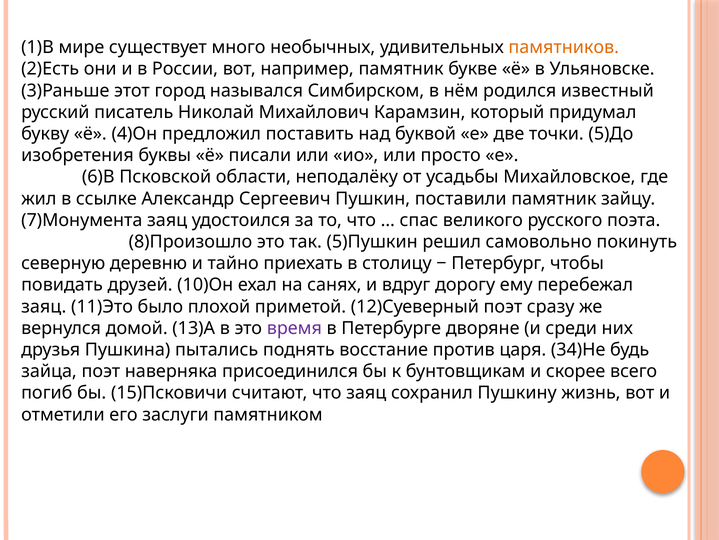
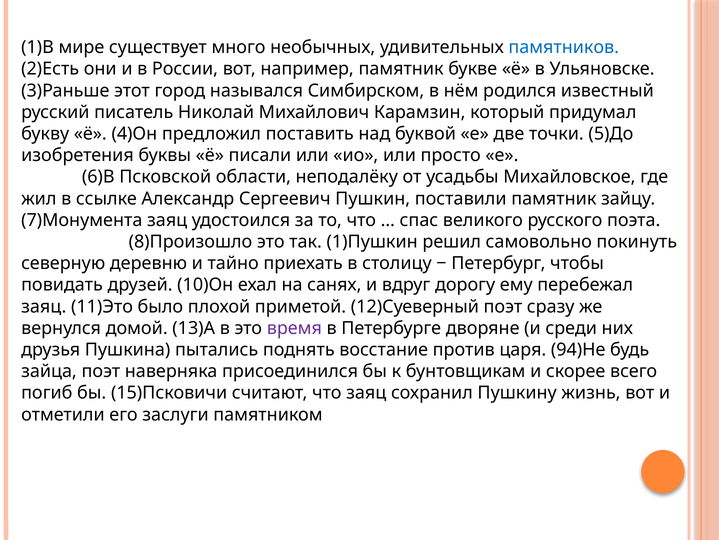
памятников colour: orange -> blue
5)Пушкин: 5)Пушкин -> 1)Пушкин
34)Не: 34)Не -> 94)Не
